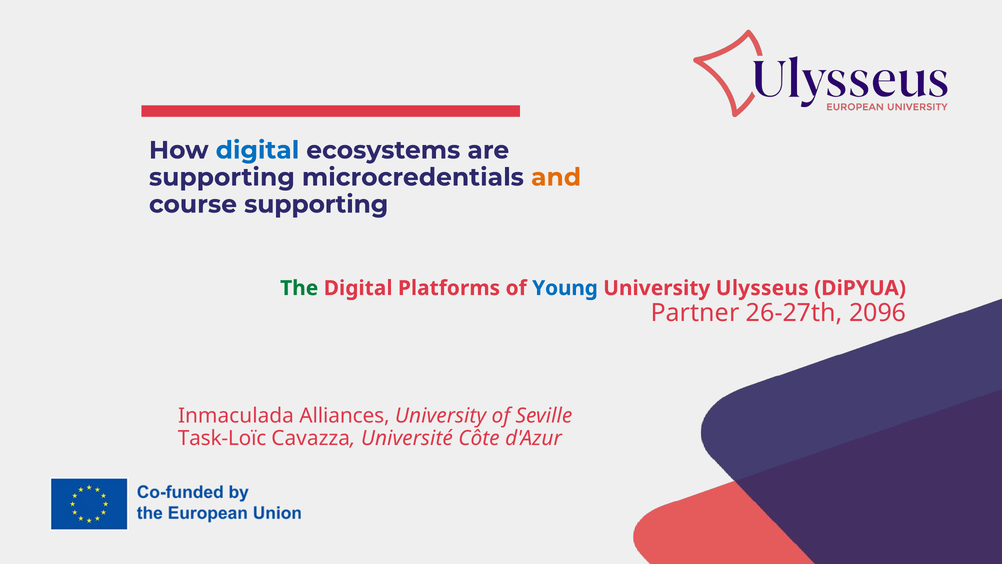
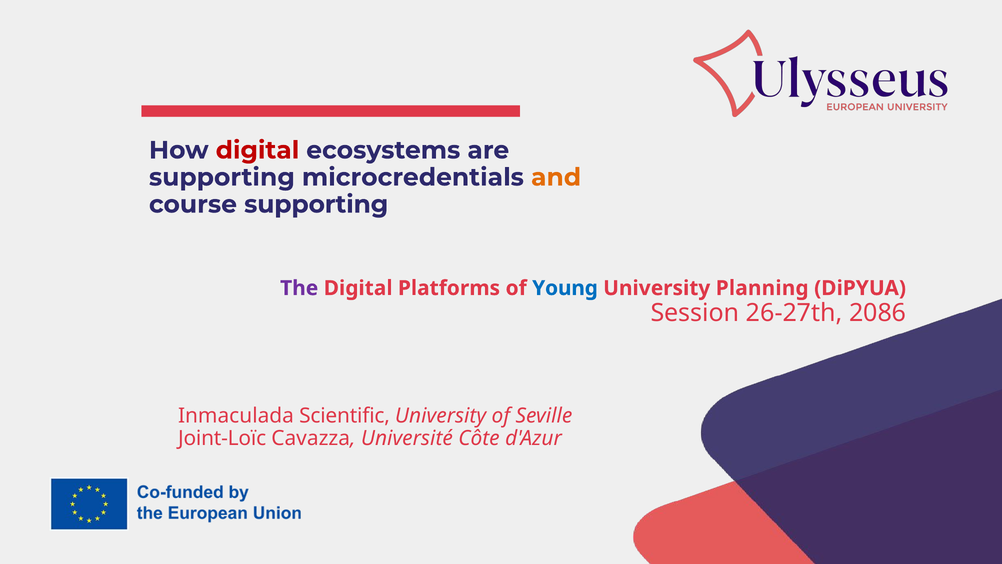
digital at (257, 150) colour: blue -> red
The colour: green -> purple
Ulysseus: Ulysseus -> Planning
Partner: Partner -> Session
2096: 2096 -> 2086
Alliances: Alliances -> Scientific
Task-Loïc: Task-Loïc -> Joint-Loïc
